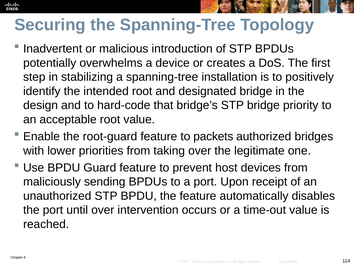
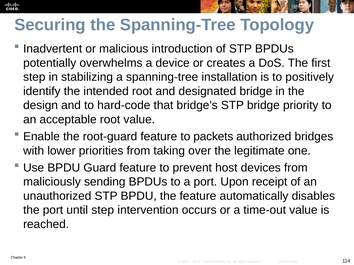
until over: over -> step
